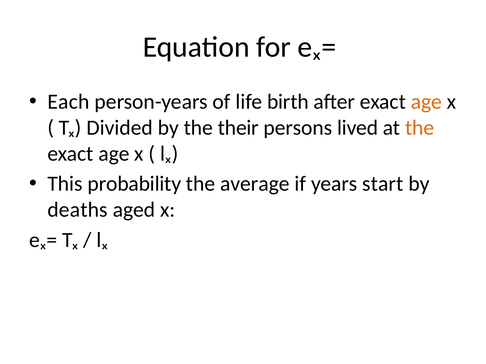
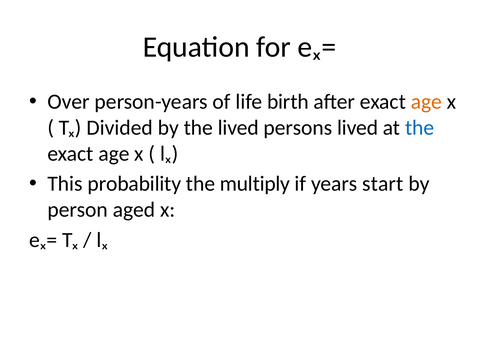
Each: Each -> Over
the their: their -> lived
the at (420, 128) colour: orange -> blue
average: average -> multiply
deaths: deaths -> person
